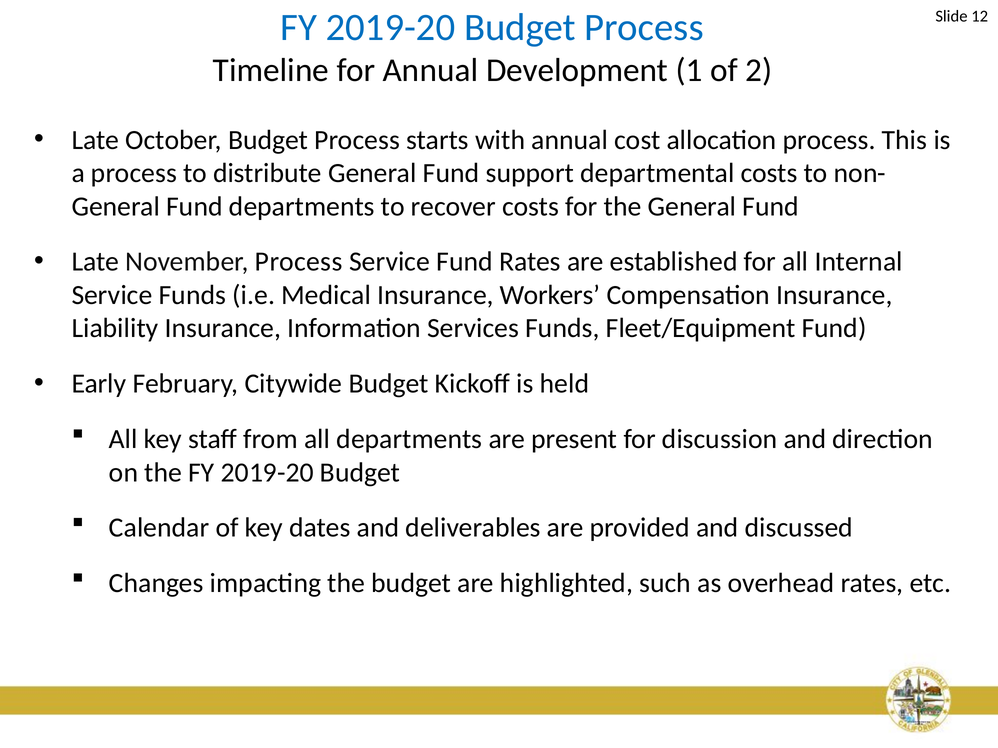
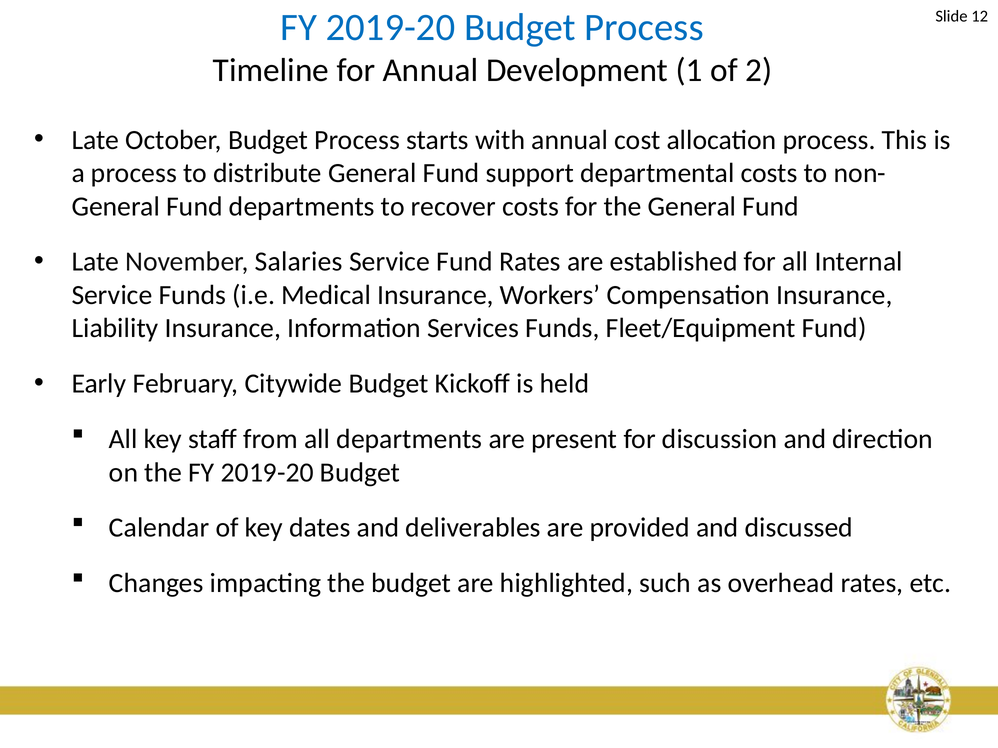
November Process: Process -> Salaries
